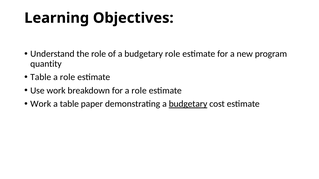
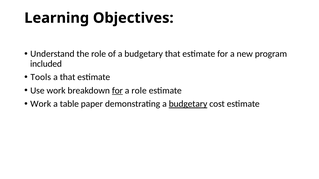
budgetary role: role -> that
quantity: quantity -> included
Table at (41, 77): Table -> Tools
role at (68, 77): role -> that
for at (117, 91) underline: none -> present
